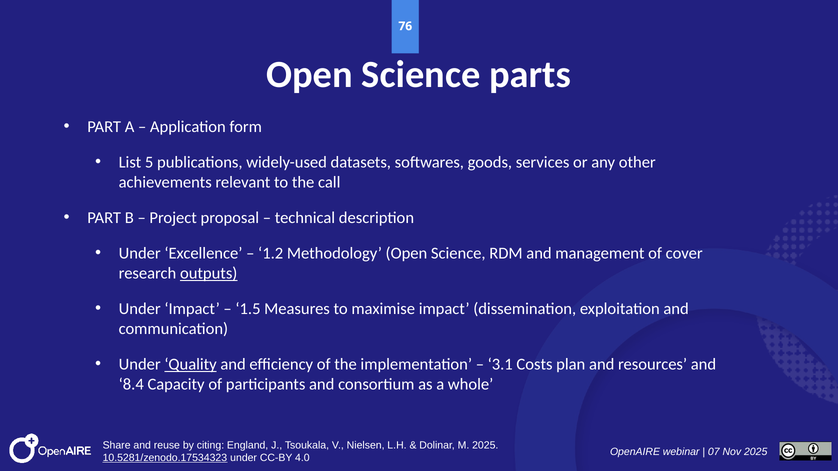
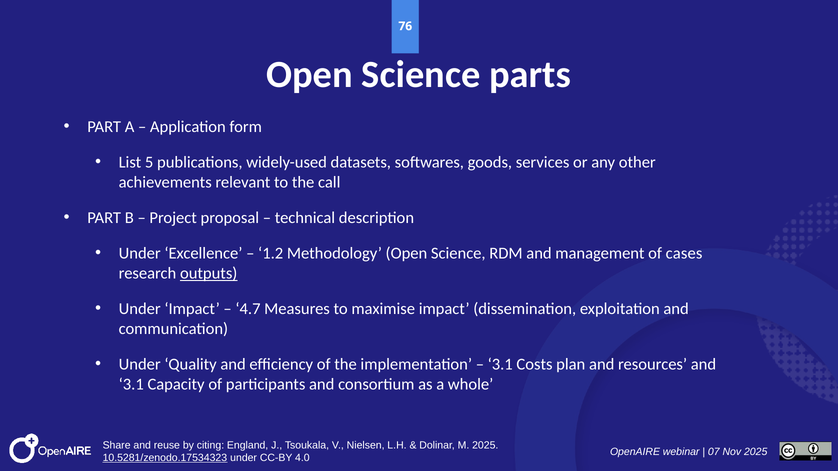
cover: cover -> cases
1.5: 1.5 -> 4.7
Quality underline: present -> none
8.4 at (131, 385): 8.4 -> 3.1
